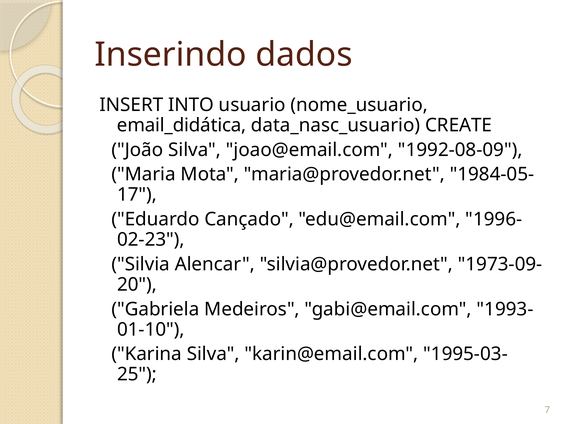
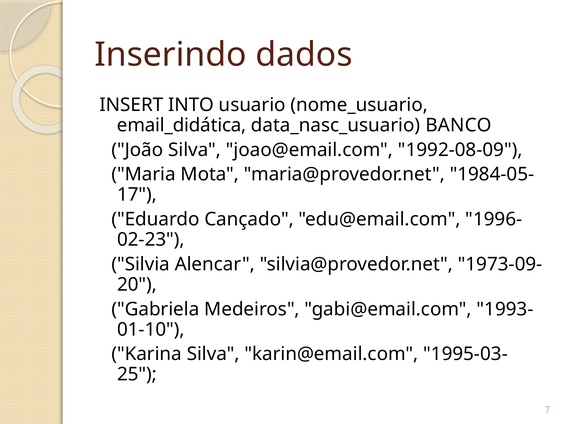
CREATE: CREATE -> BANCO
